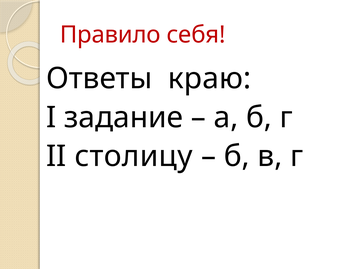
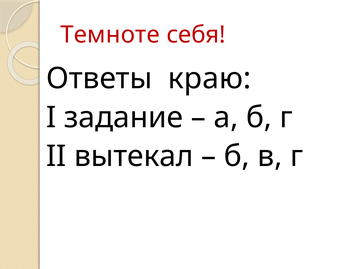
Правило: Правило -> Темноте
столицу: столицу -> вытекал
